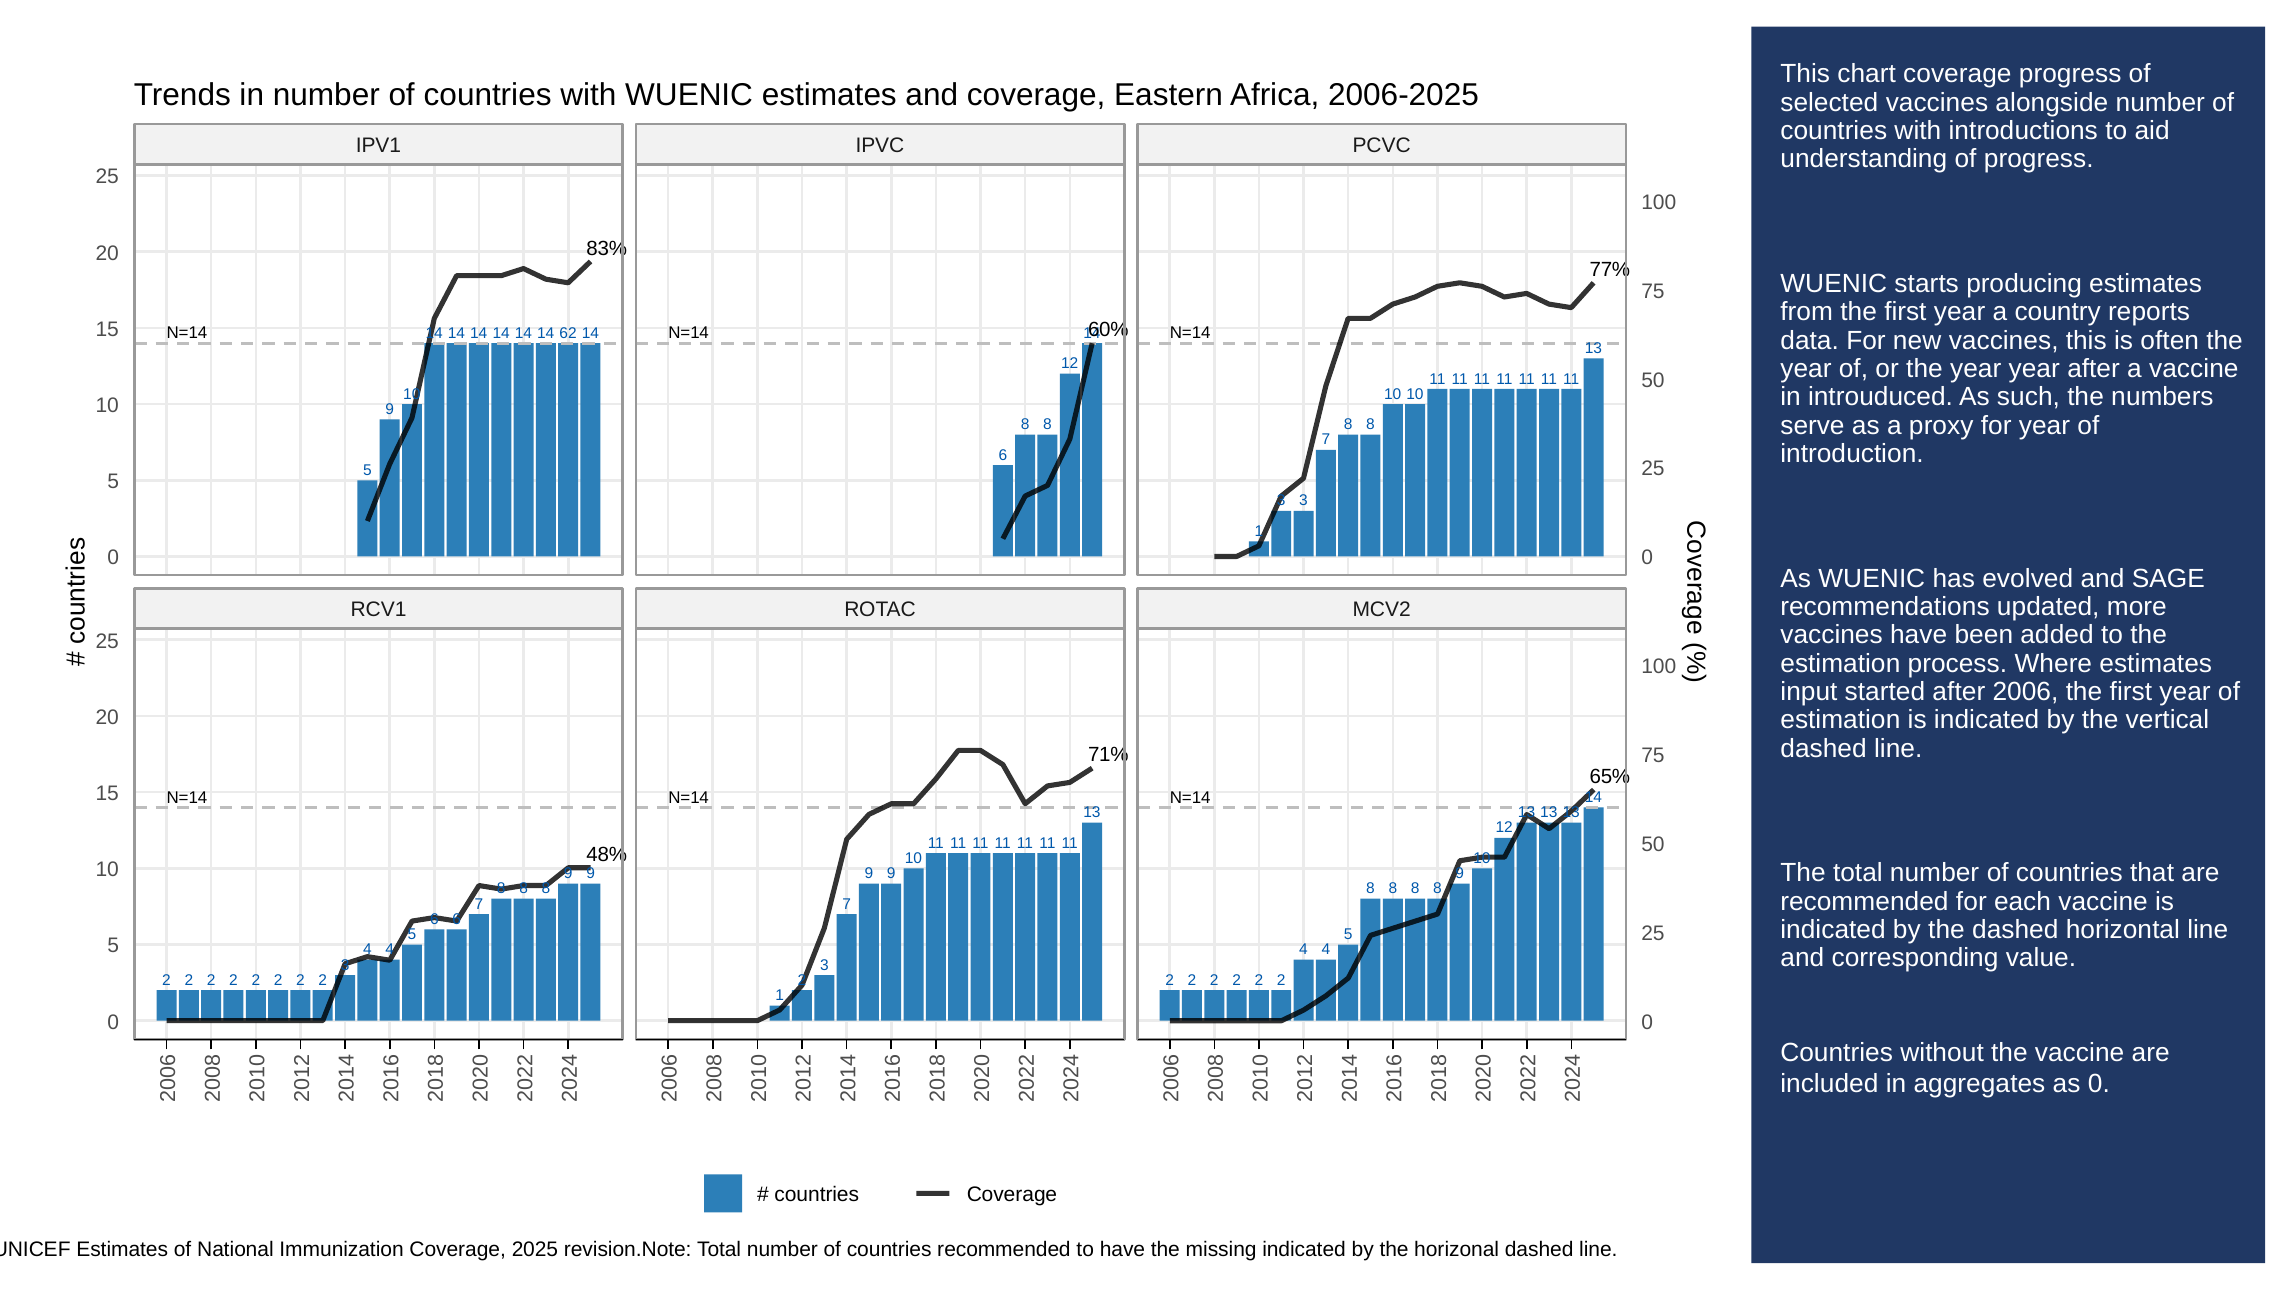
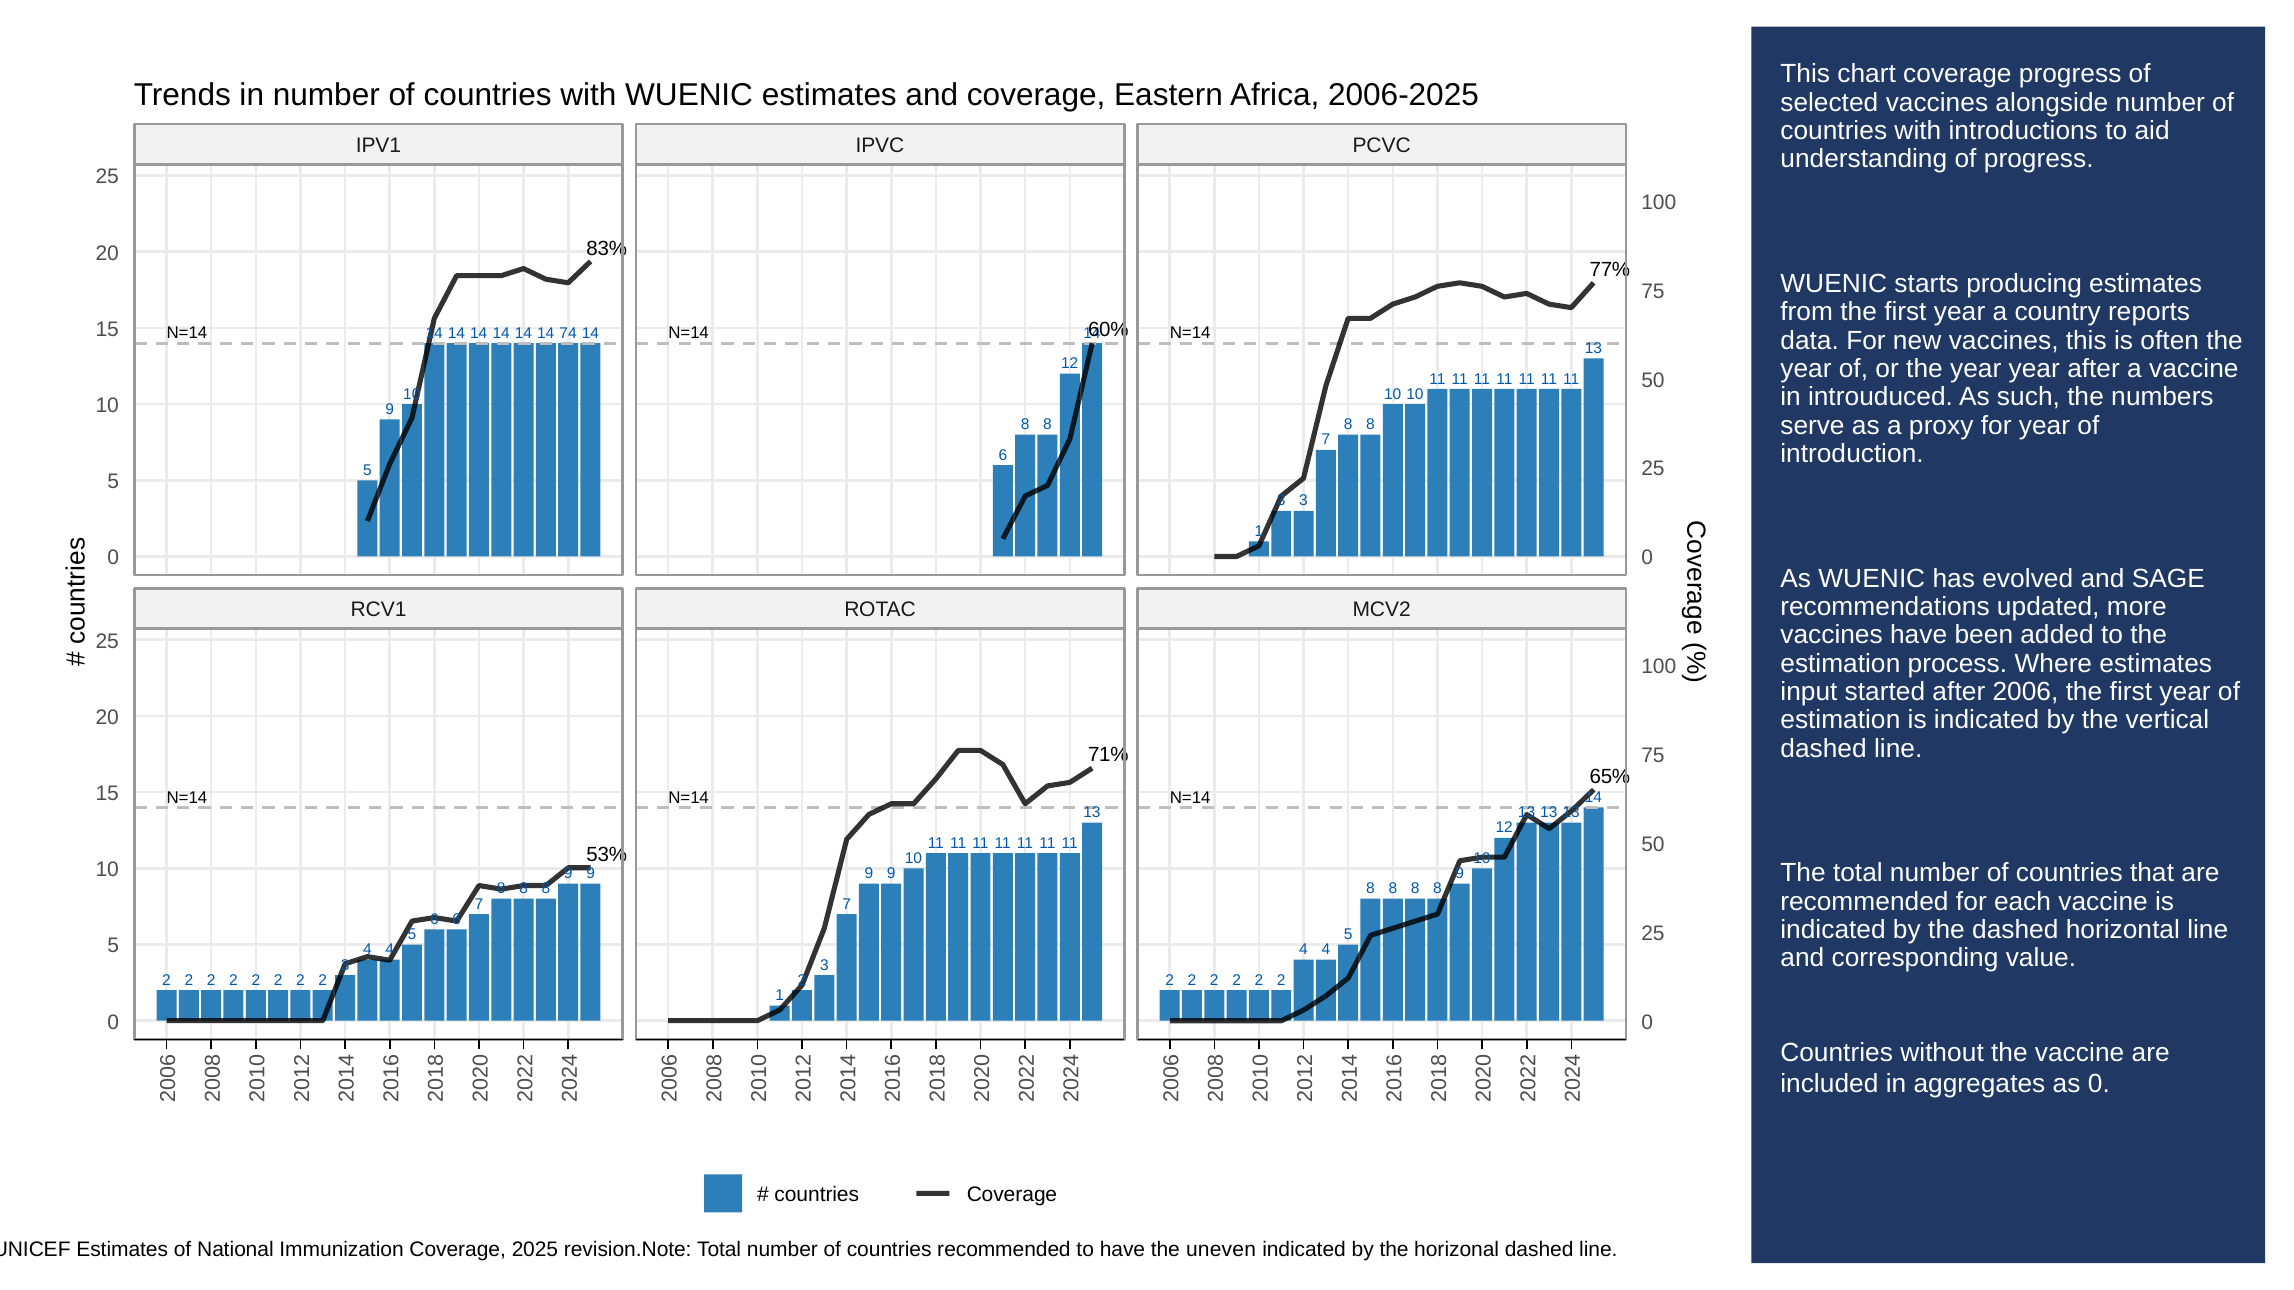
62: 62 -> 74
48%: 48% -> 53%
missing: missing -> uneven
